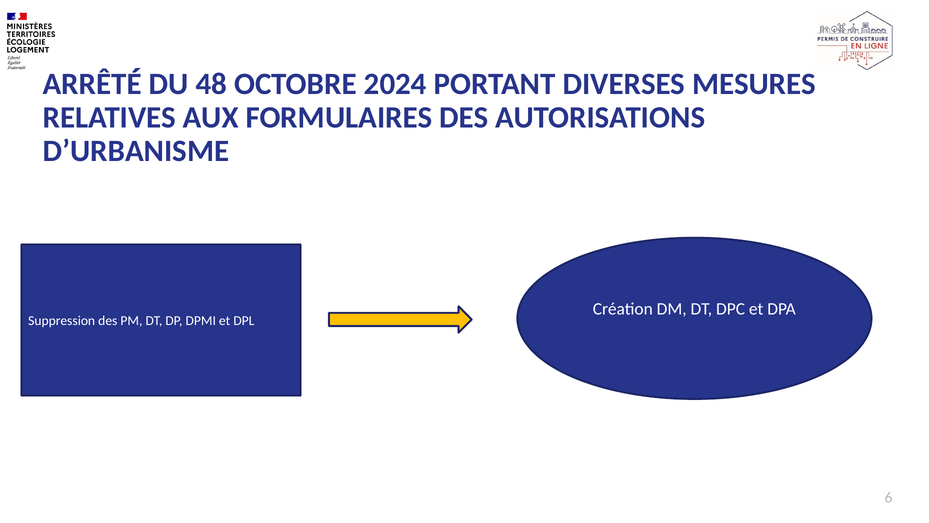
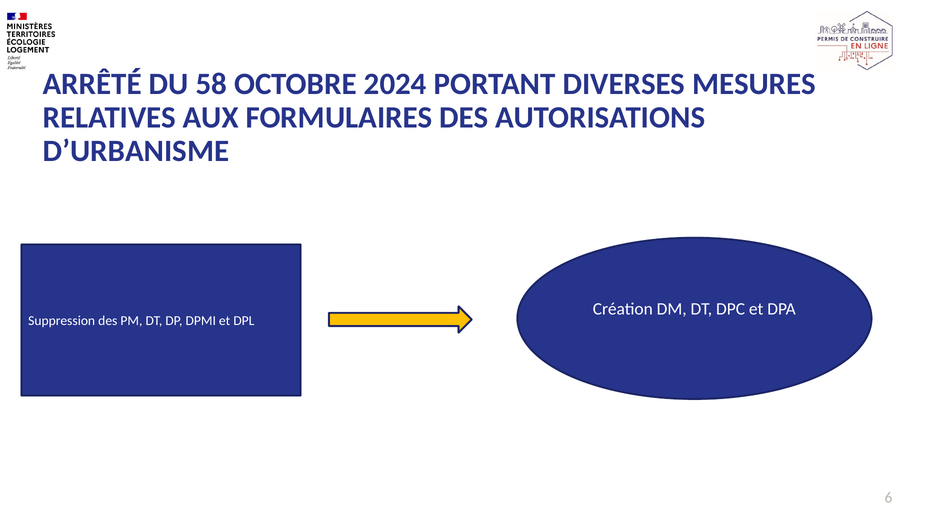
48: 48 -> 58
